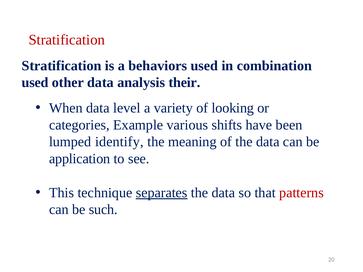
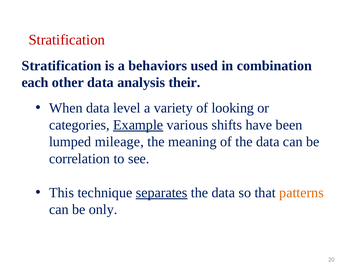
used at (35, 83): used -> each
Example underline: none -> present
identify: identify -> mileage
application: application -> correlation
patterns colour: red -> orange
such: such -> only
